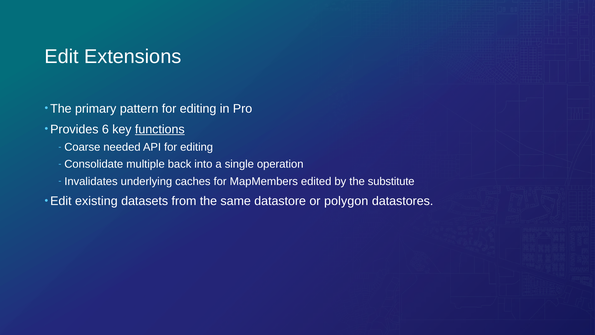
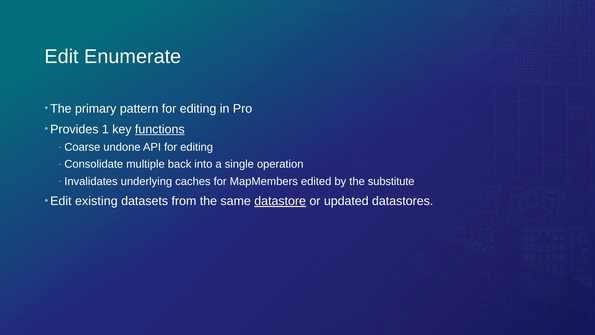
Extensions: Extensions -> Enumerate
6: 6 -> 1
needed: needed -> undone
datastore underline: none -> present
polygon: polygon -> updated
